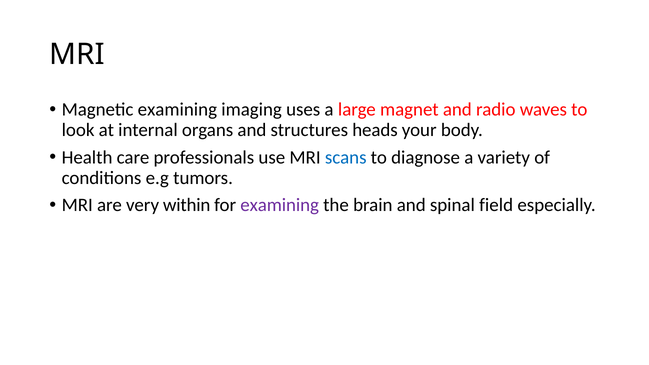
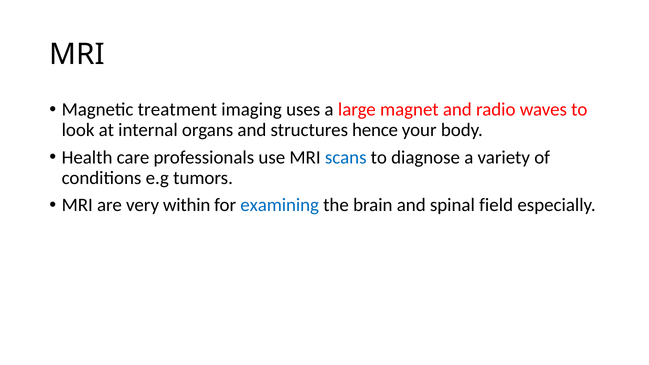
Magnetic examining: examining -> treatment
heads: heads -> hence
examining at (280, 205) colour: purple -> blue
